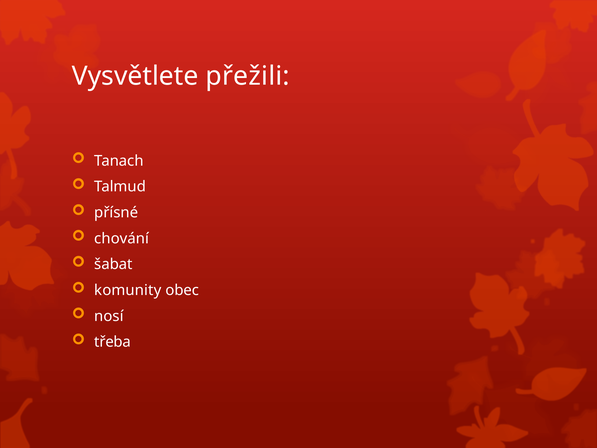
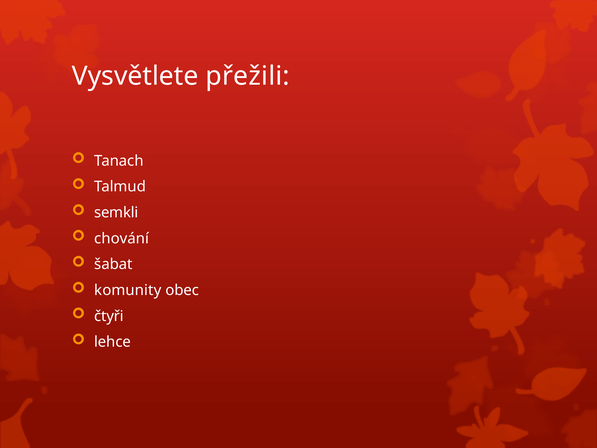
přísné: přísné -> semkli
nosí: nosí -> čtyři
třeba: třeba -> lehce
